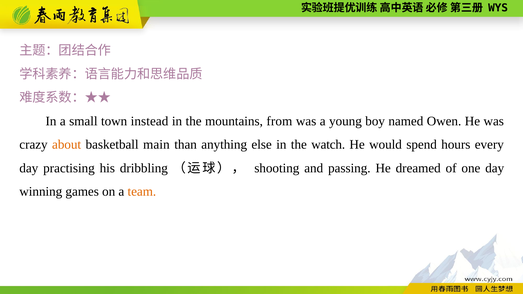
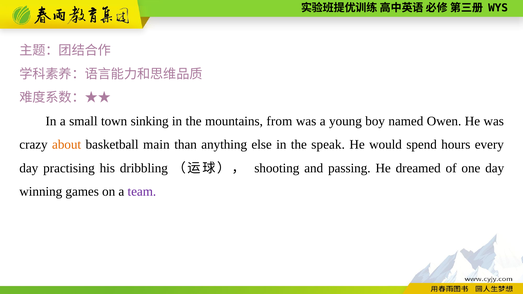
instead: instead -> sinking
watch: watch -> speak
team colour: orange -> purple
